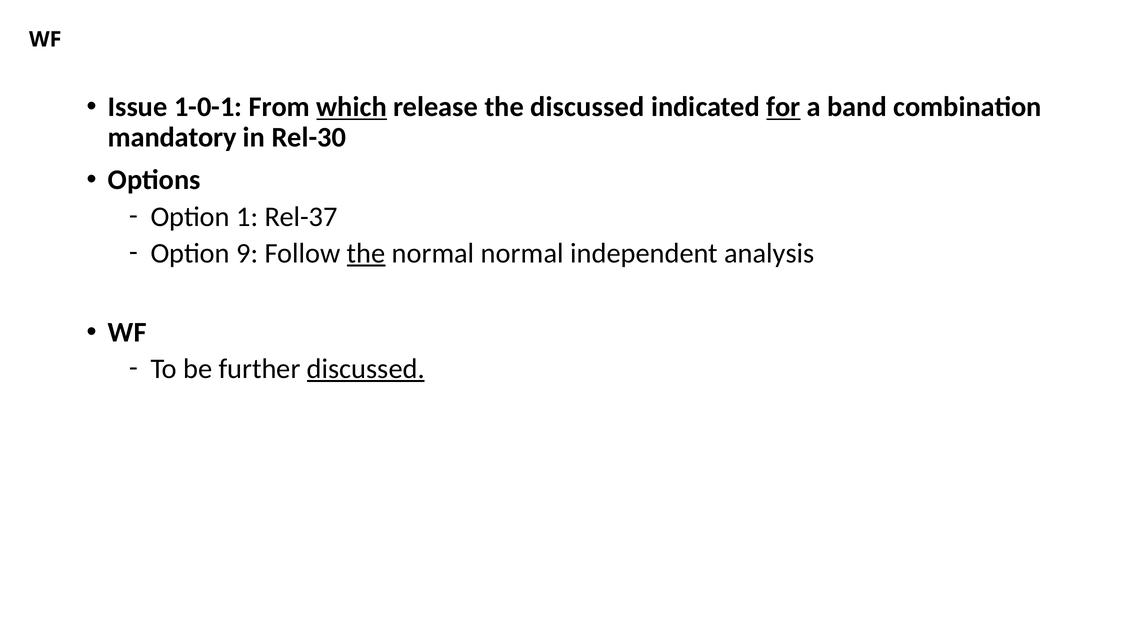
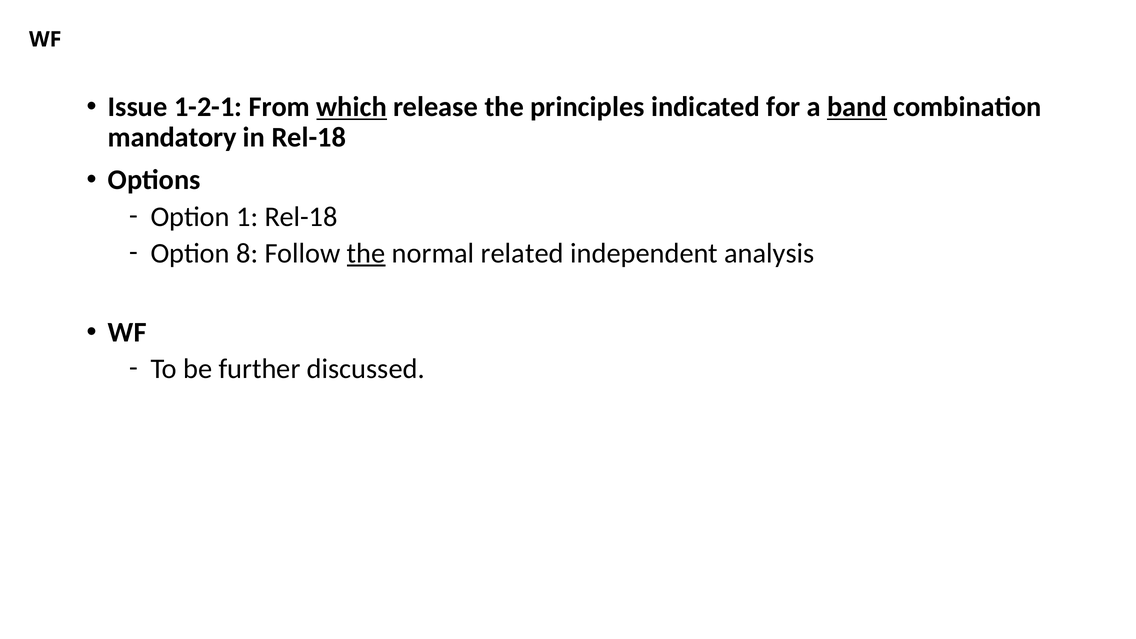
1-0-1: 1-0-1 -> 1-2-1
the discussed: discussed -> principles
for underline: present -> none
band underline: none -> present
in Rel-30: Rel-30 -> Rel-18
1 Rel-37: Rel-37 -> Rel-18
9: 9 -> 8
normal normal: normal -> related
discussed at (366, 369) underline: present -> none
